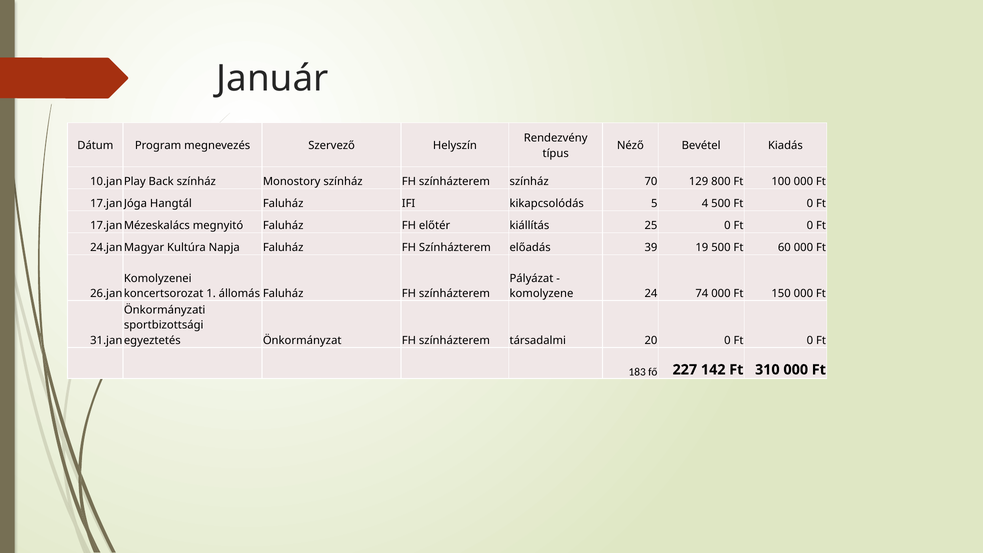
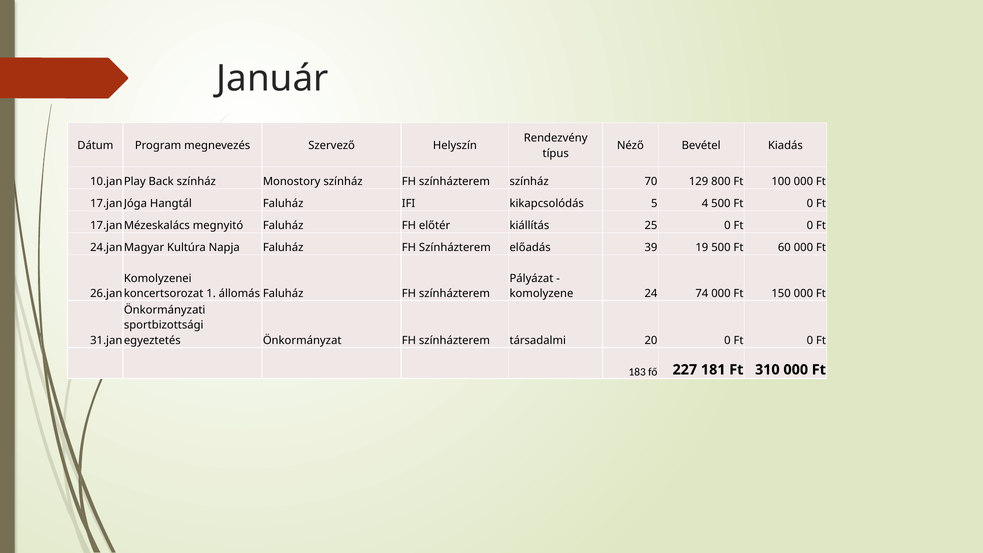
142: 142 -> 181
